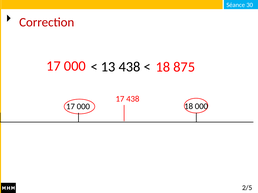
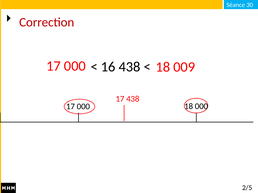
875: 875 -> 009
13: 13 -> 16
